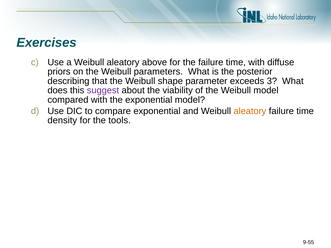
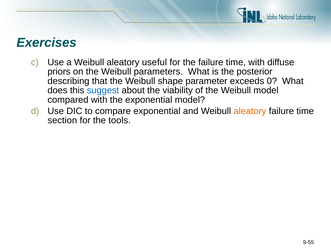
above: above -> useful
3: 3 -> 0
suggest colour: purple -> blue
density: density -> section
